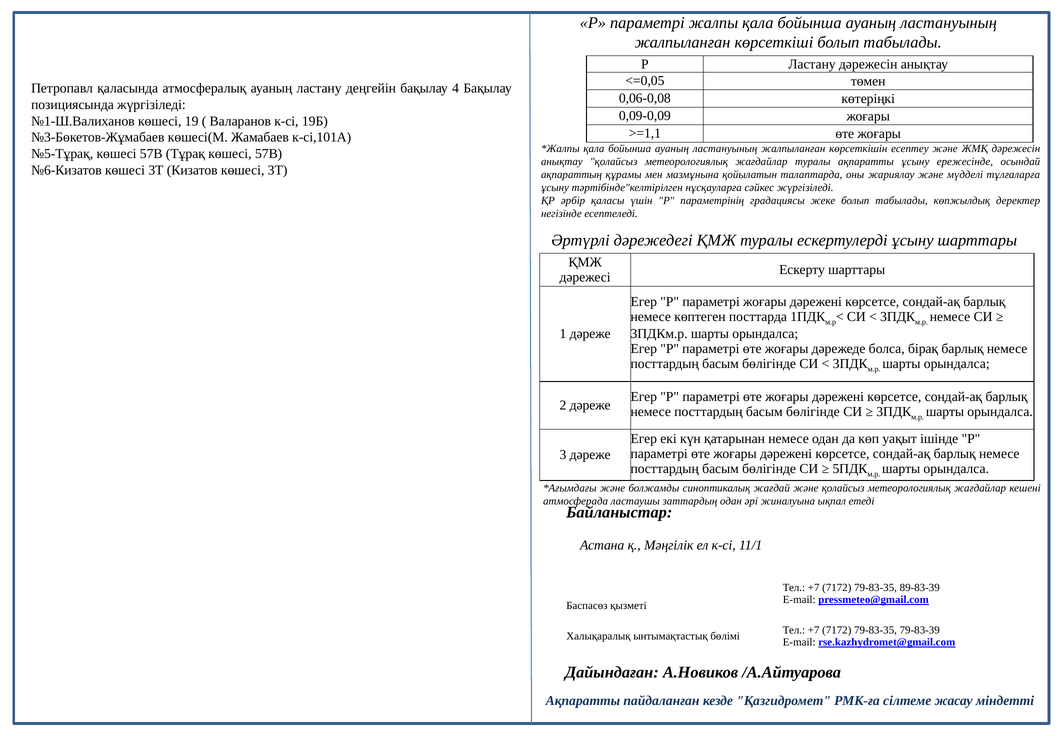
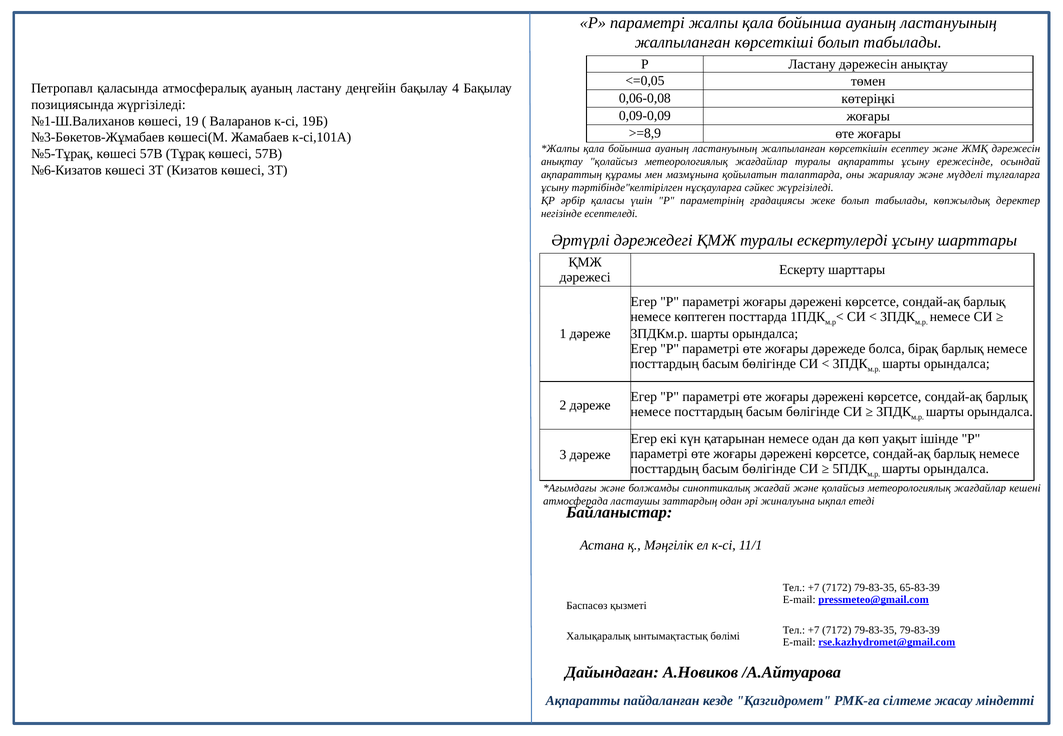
>=1,1: >=1,1 -> >=8,9
89-83-39: 89-83-39 -> 65-83-39
